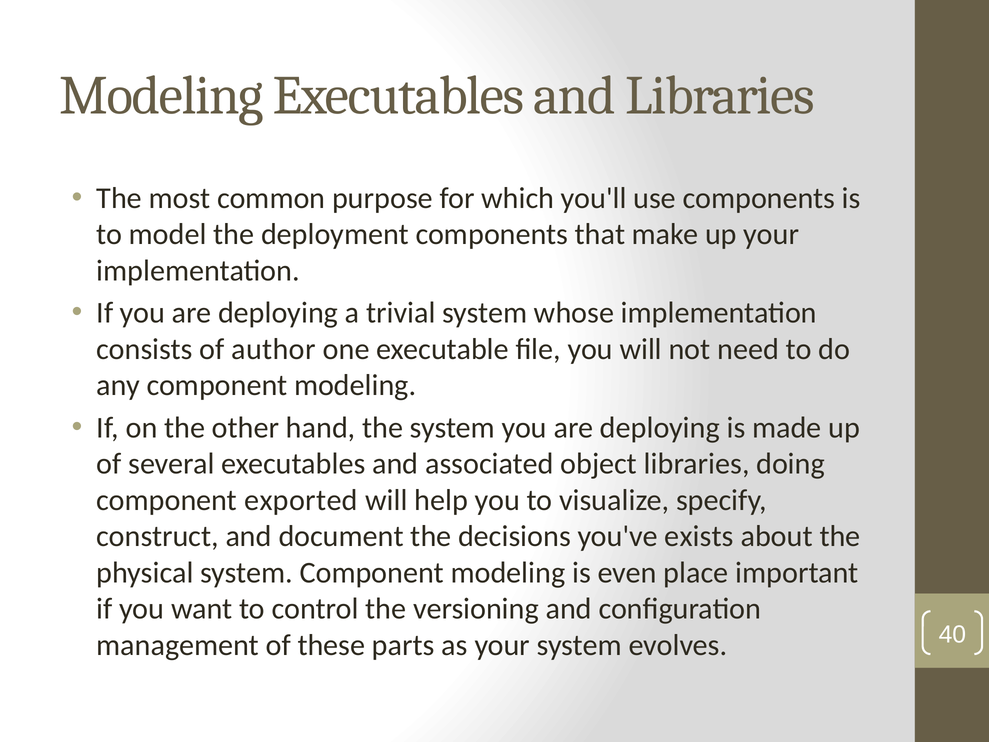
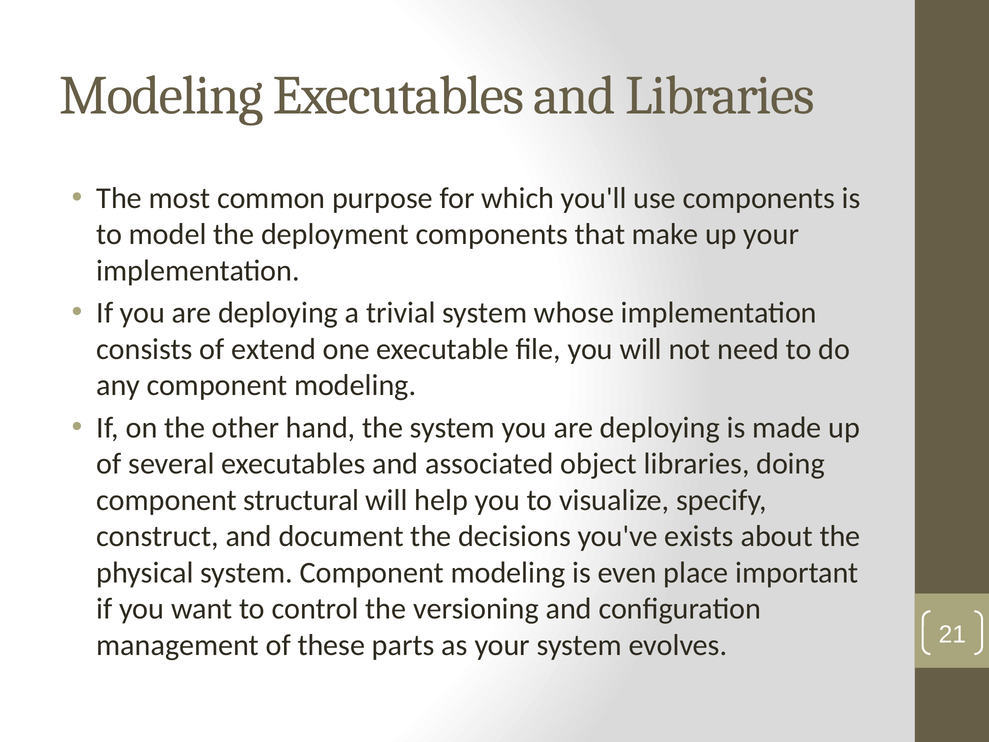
author: author -> extend
exported: exported -> structural
40: 40 -> 21
